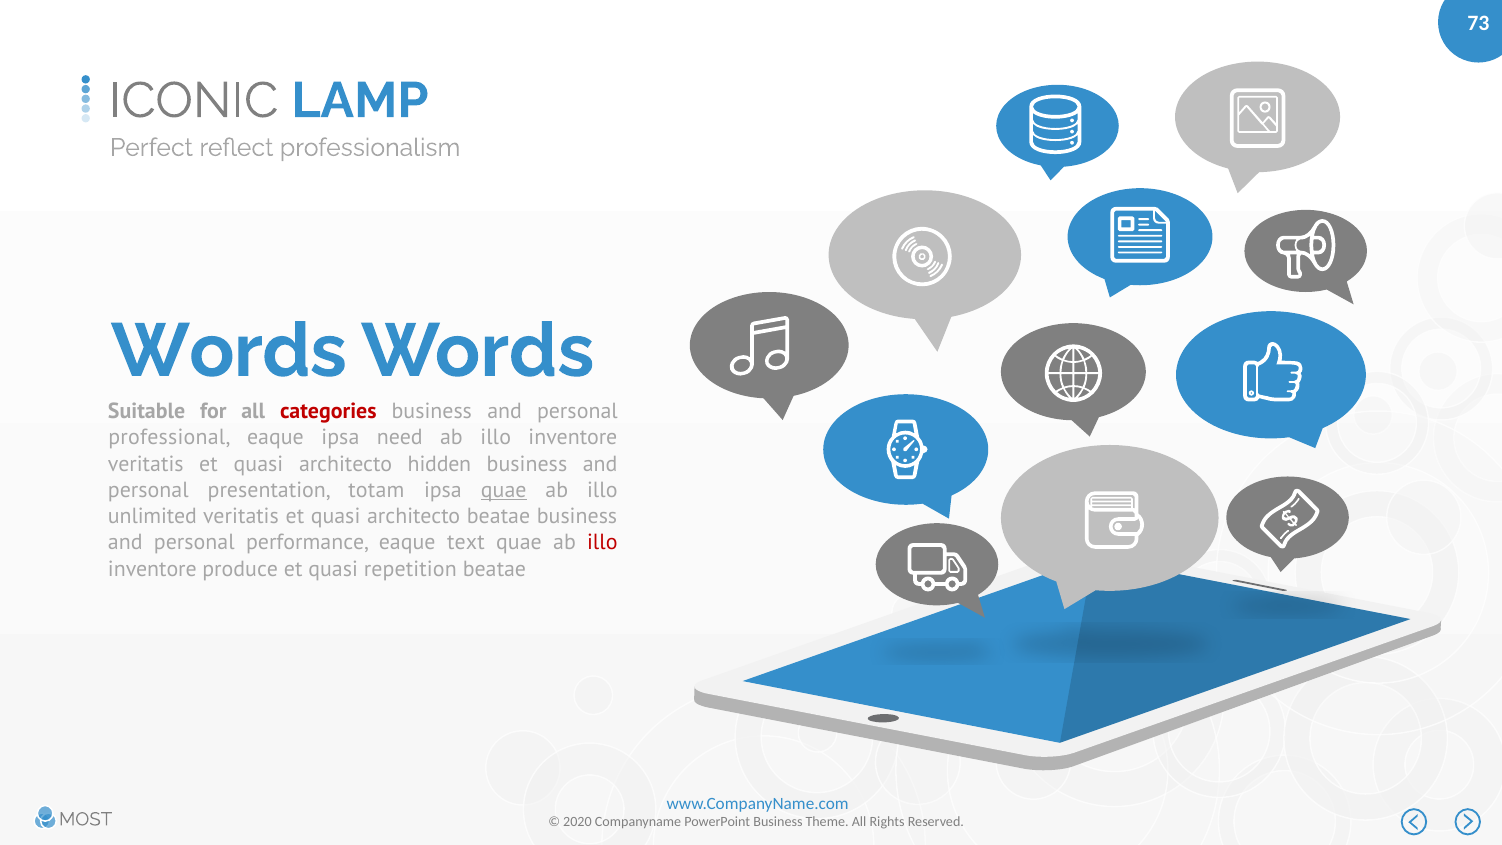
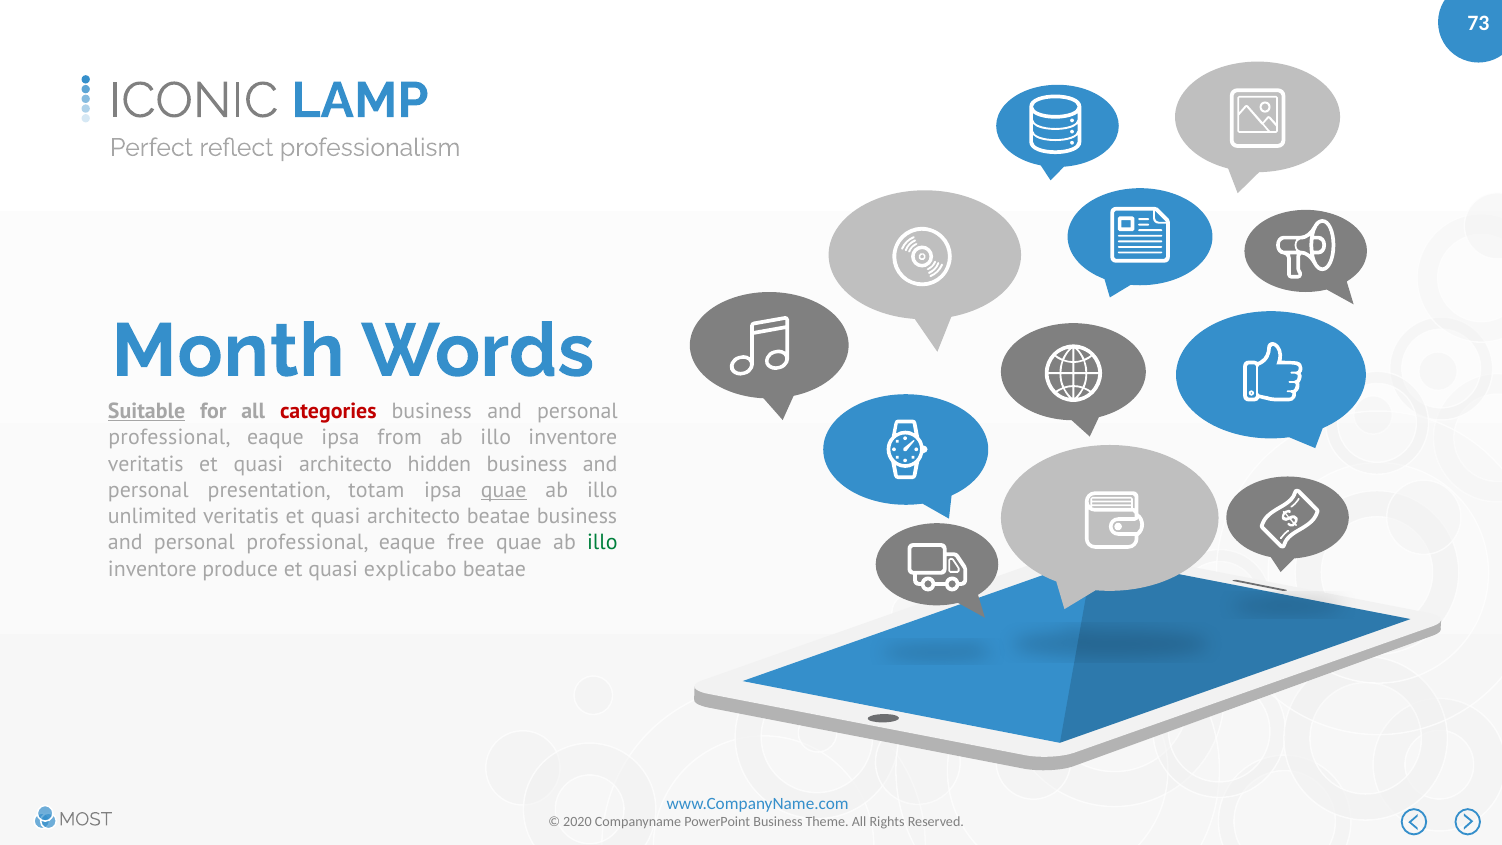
Words at (229, 351): Words -> Month
Suitable underline: none -> present
need: need -> from
performance at (308, 543): performance -> professional
text: text -> free
illo at (602, 543) colour: red -> green
repetition: repetition -> explicabo
